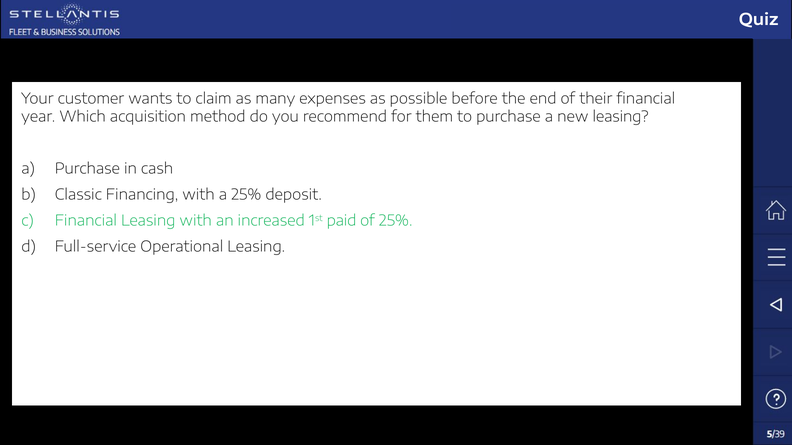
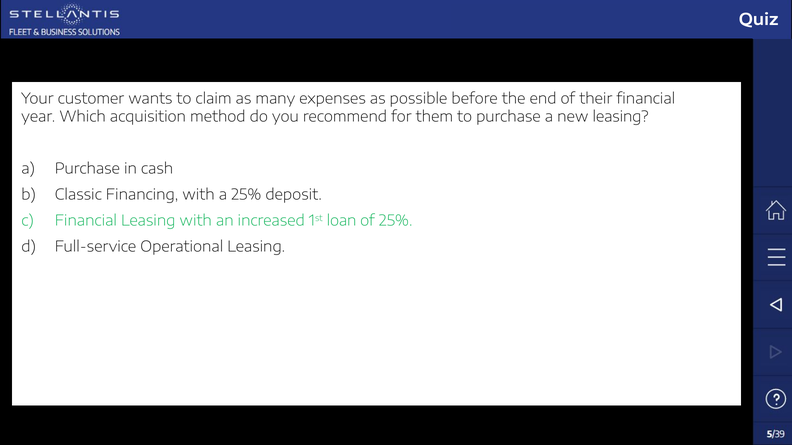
paid: paid -> loan
